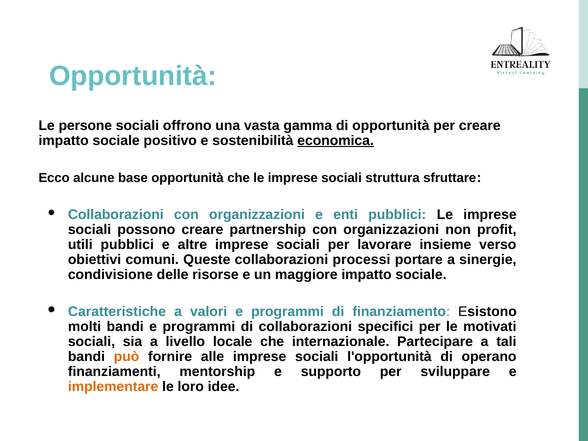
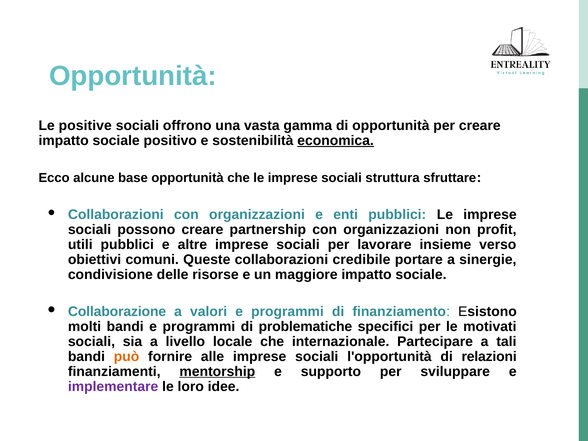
persone: persone -> positive
processi: processi -> credibile
Caratteristiche: Caratteristiche -> Collaborazione
di collaborazioni: collaborazioni -> problematiche
operano: operano -> relazioni
mentorship underline: none -> present
implementare colour: orange -> purple
